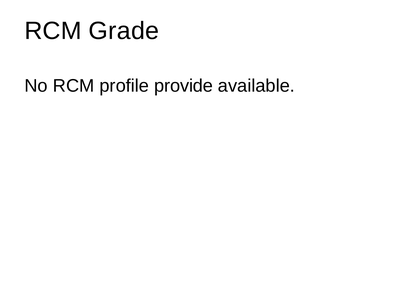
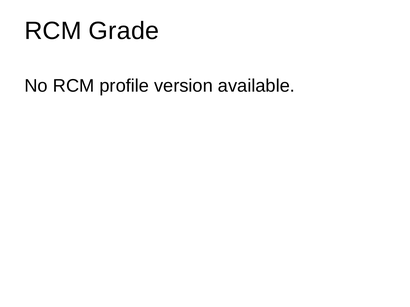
provide: provide -> version
